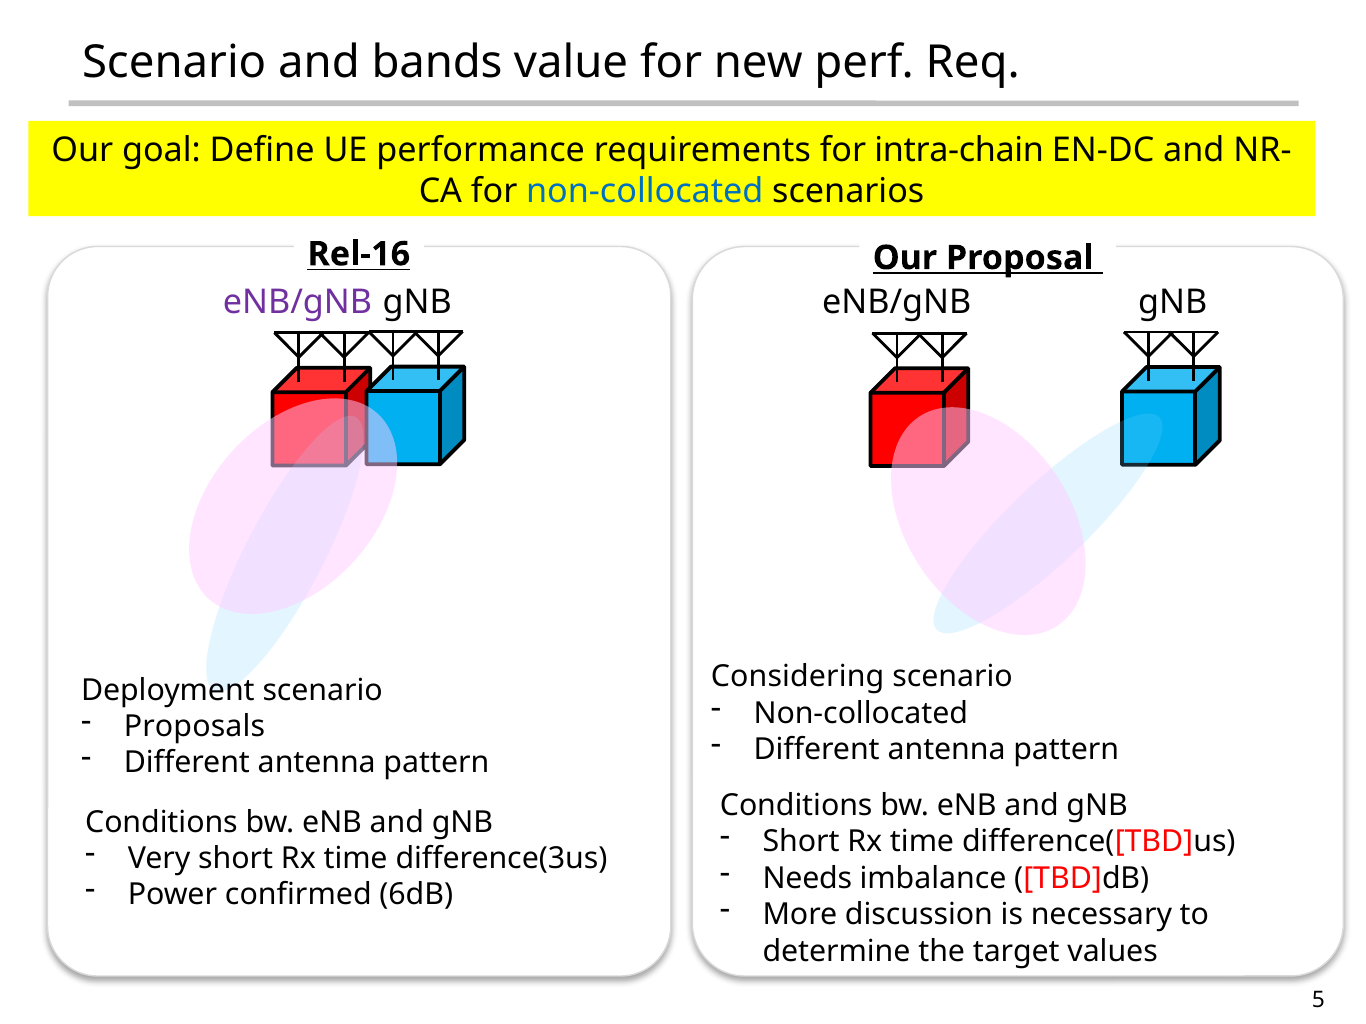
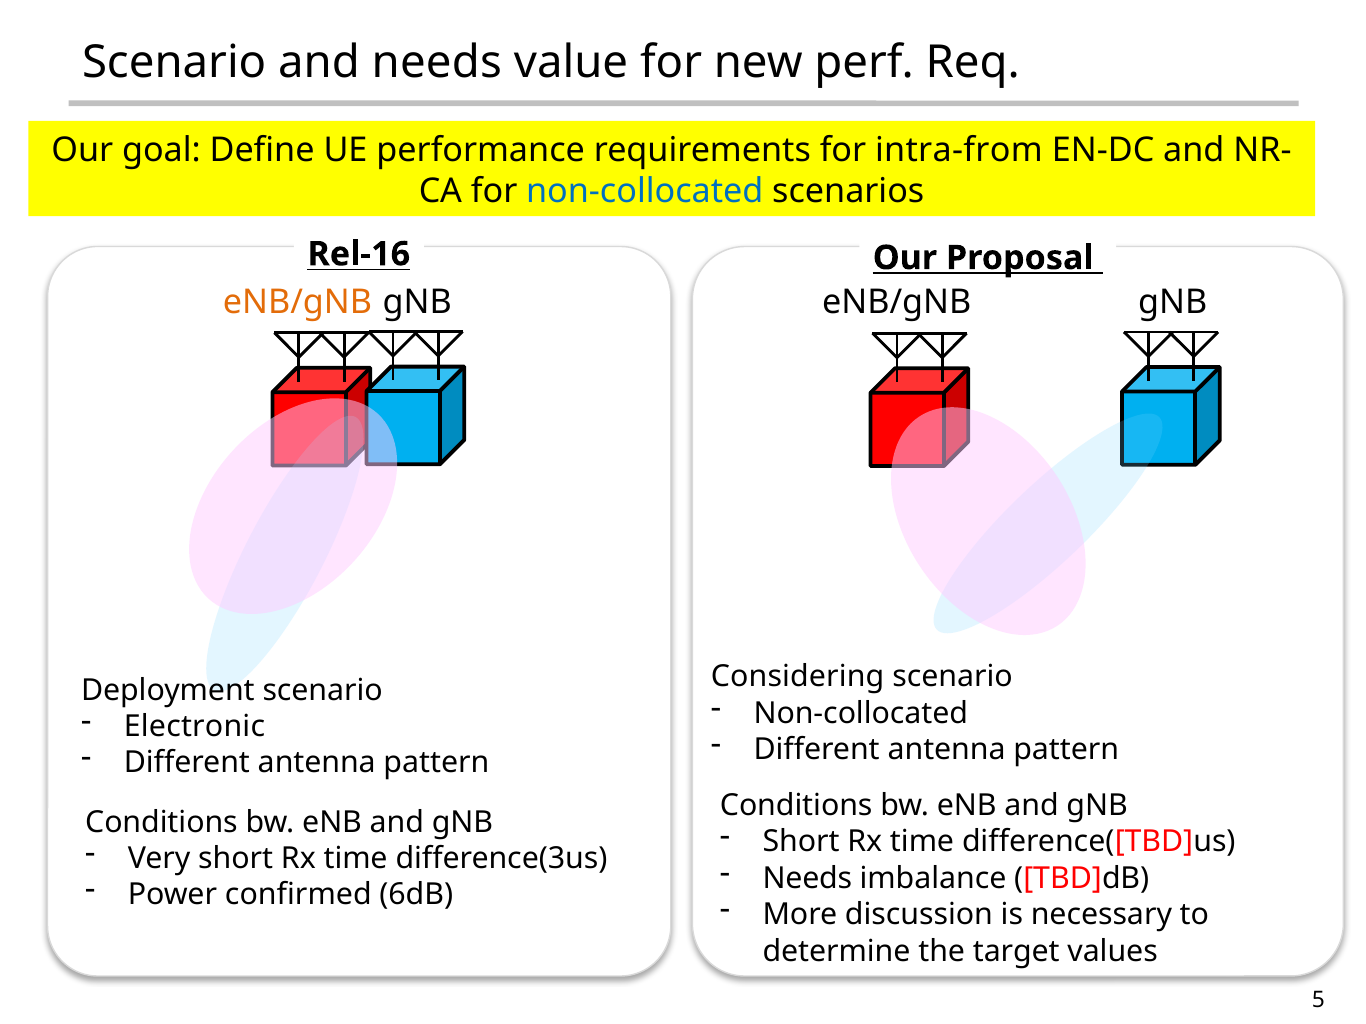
and bands: bands -> needs
intra-chain: intra-chain -> intra-from
eNB/gNB at (298, 302) colour: purple -> orange
Proposals: Proposals -> Electronic
